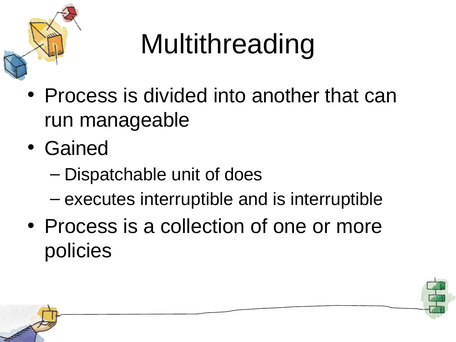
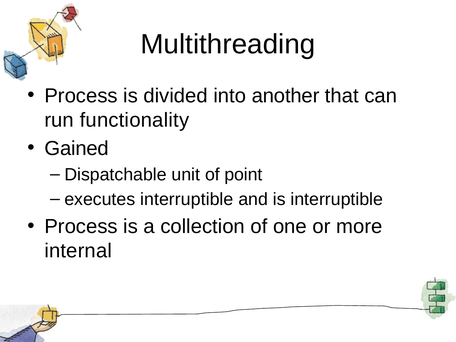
manageable: manageable -> functionality
does: does -> point
policies: policies -> internal
